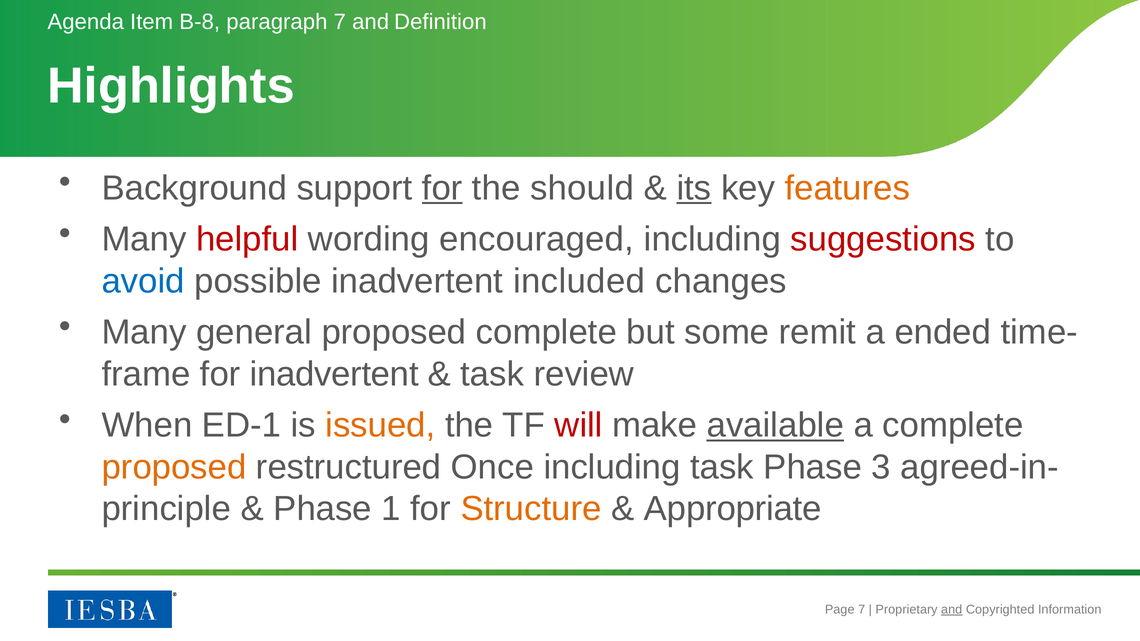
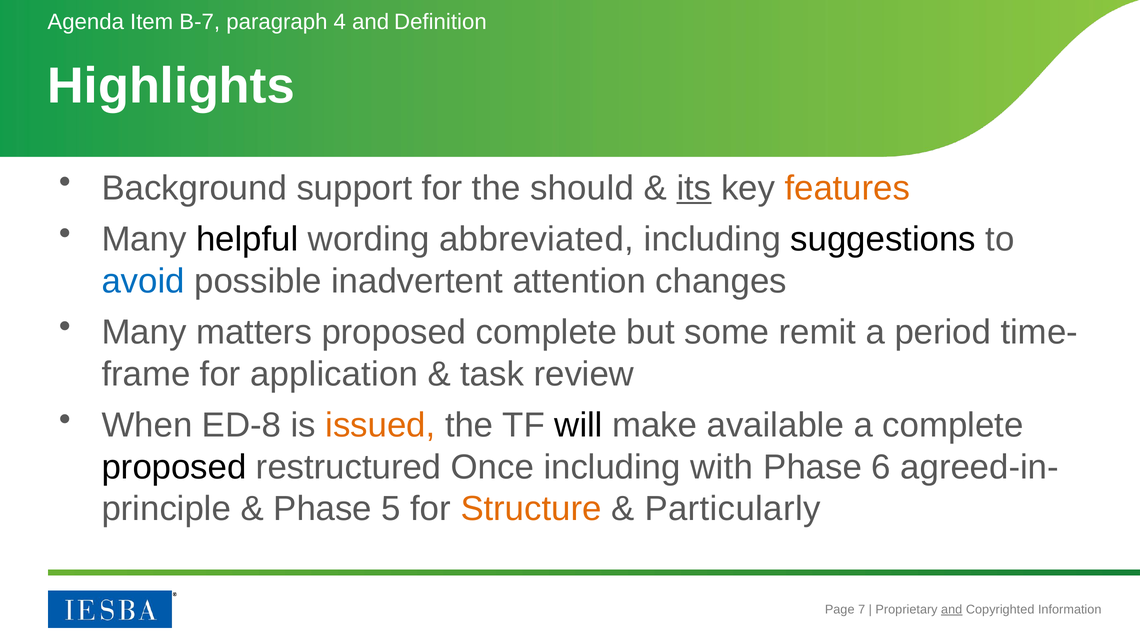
B-8: B-8 -> B-7
paragraph 7: 7 -> 4
for at (442, 188) underline: present -> none
helpful colour: red -> black
encouraged: encouraged -> abbreviated
suggestions colour: red -> black
included: included -> attention
general: general -> matters
ended: ended -> period
for inadvertent: inadvertent -> application
ED-1: ED-1 -> ED-8
will colour: red -> black
available underline: present -> none
proposed at (174, 467) colour: orange -> black
including task: task -> with
3: 3 -> 6
1: 1 -> 5
Appropriate: Appropriate -> Particularly
